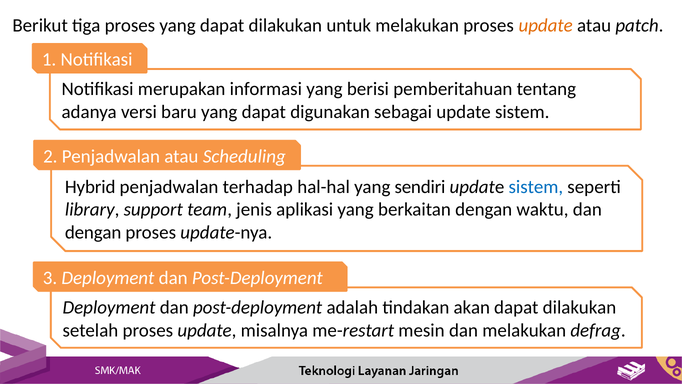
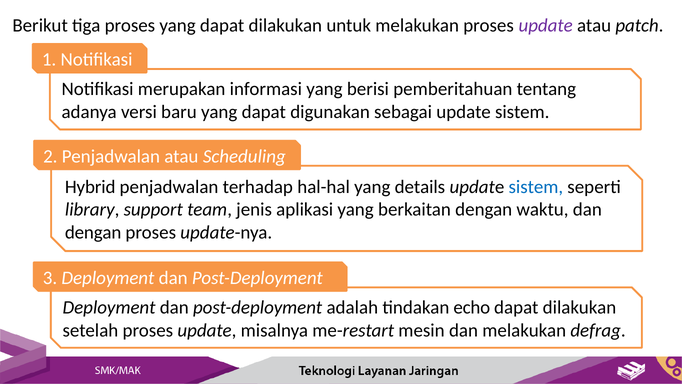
update at (546, 25) colour: orange -> purple
sendiri: sendiri -> details
akan: akan -> echo
